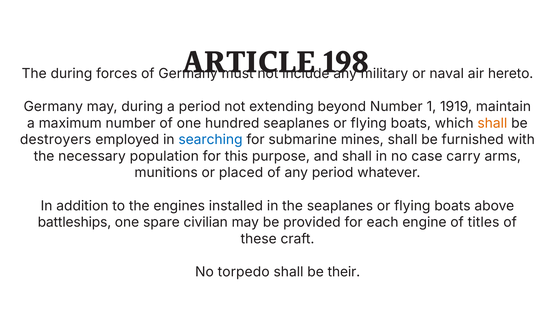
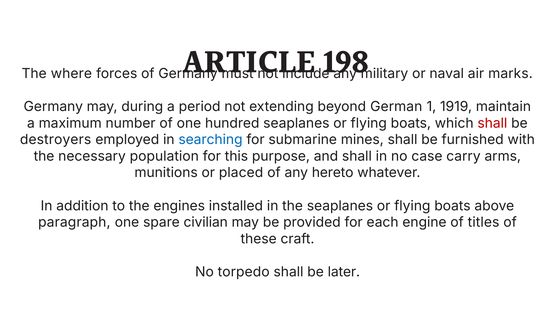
The during: during -> where
hereto: hereto -> marks
beyond Number: Number -> German
shall at (492, 123) colour: orange -> red
any period: period -> hereto
battleships: battleships -> paragraph
their: their -> later
